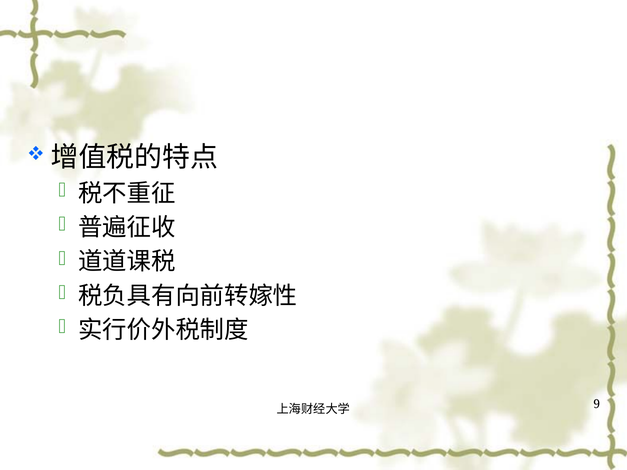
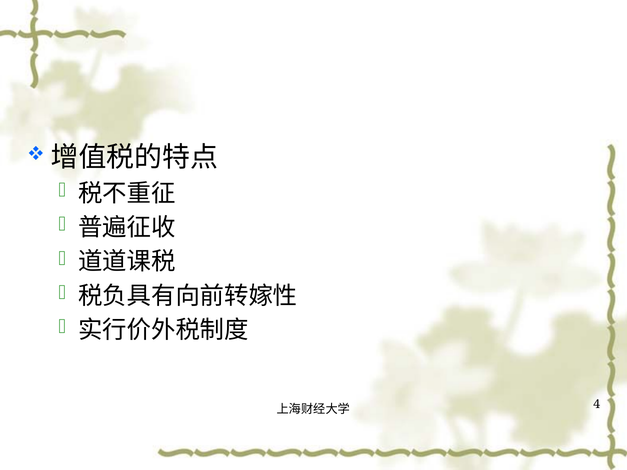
9: 9 -> 4
